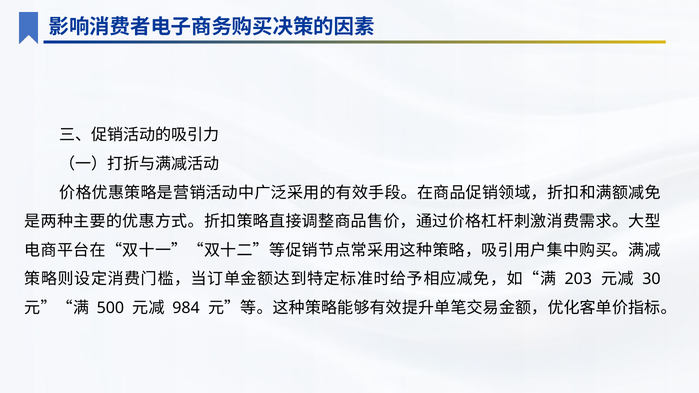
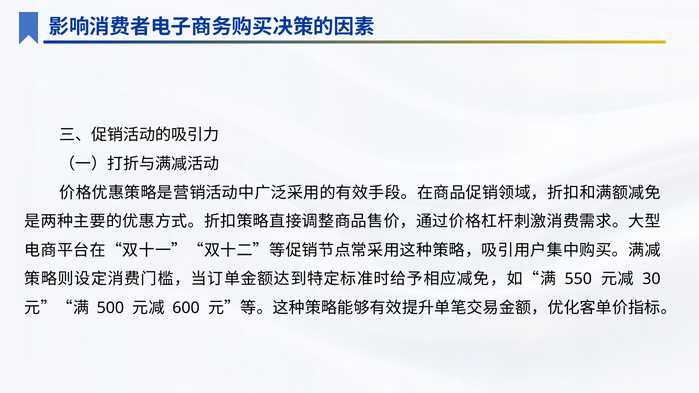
203: 203 -> 550
984: 984 -> 600
